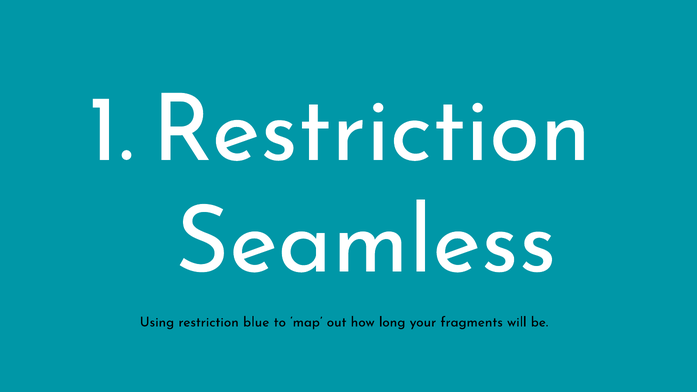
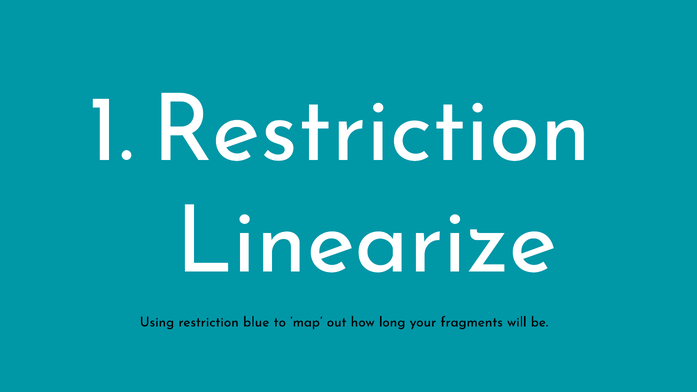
Seamless: Seamless -> Linearize
